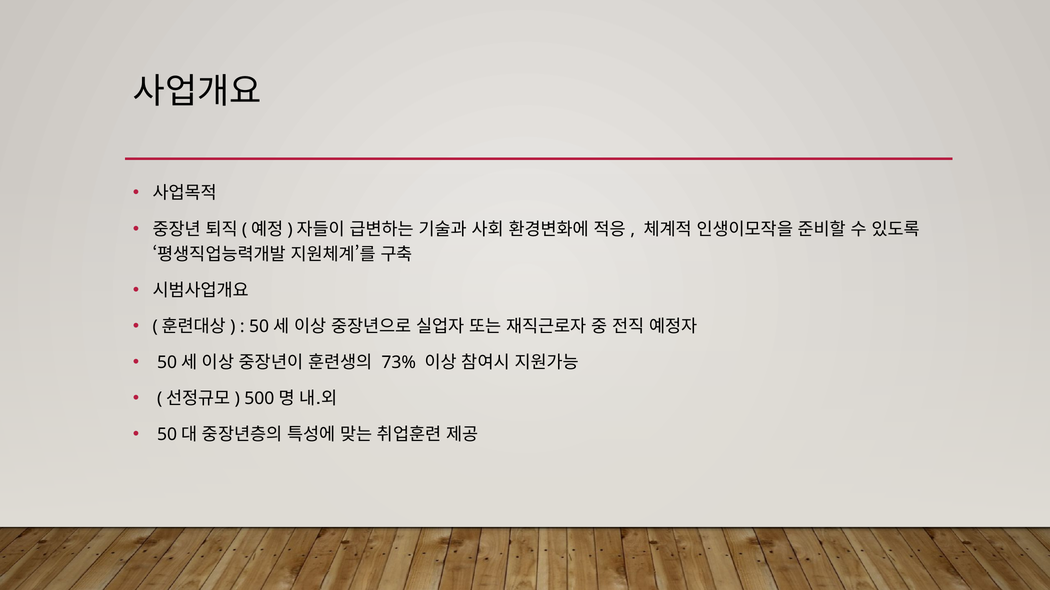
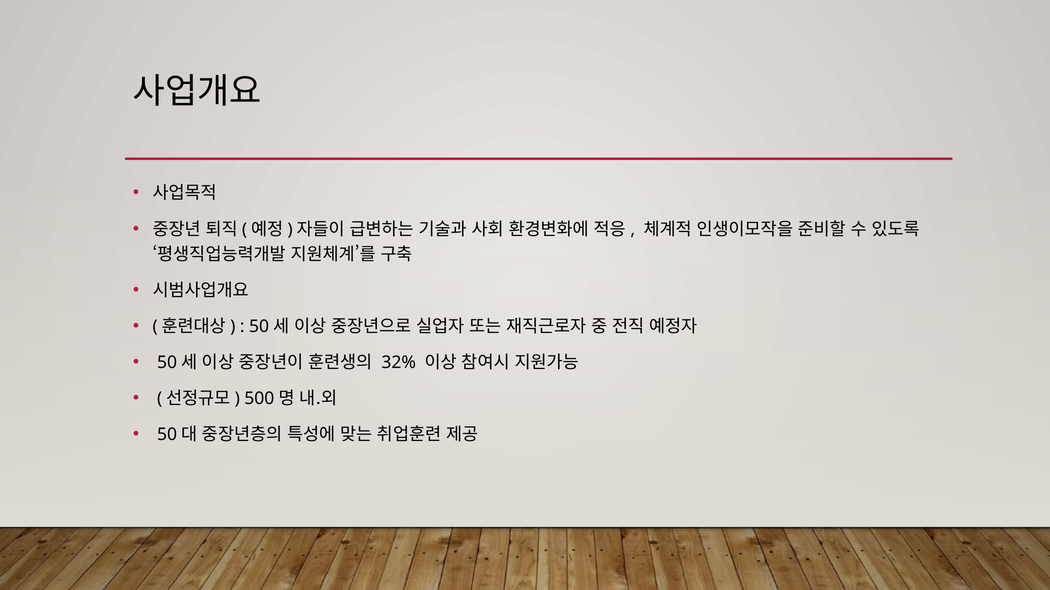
73%: 73% -> 32%
